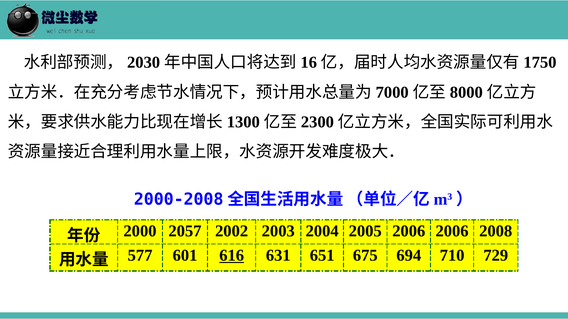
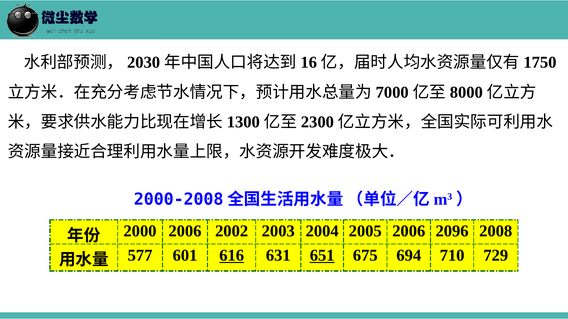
2000 2057: 2057 -> 2006
2006 2006: 2006 -> 2096
651 underline: none -> present
